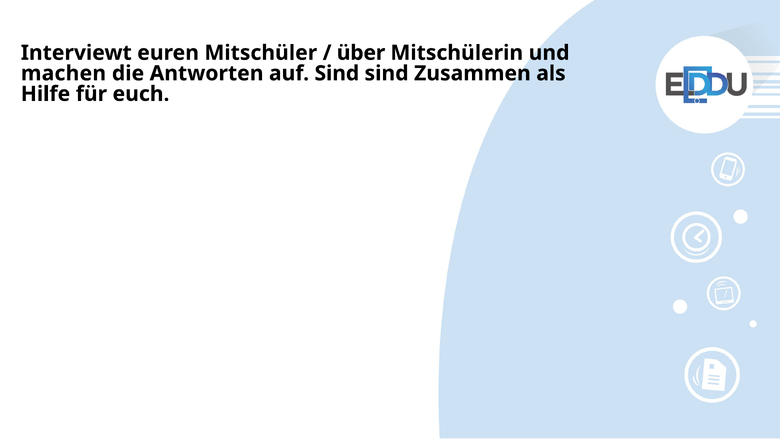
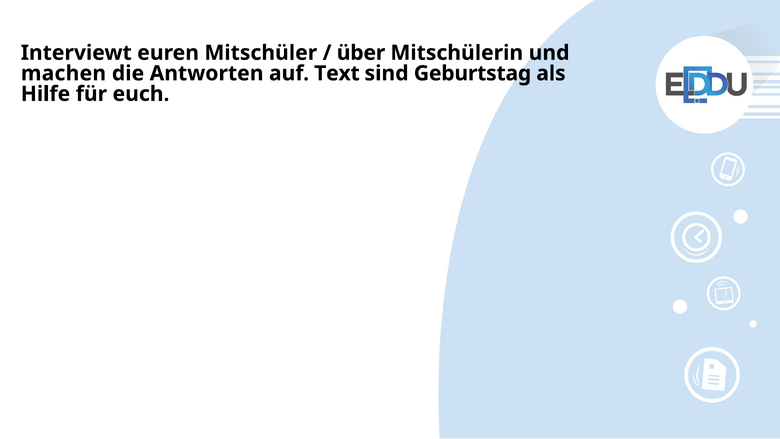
auf Sind: Sind -> Text
Zusammen: Zusammen -> Geburtstag
